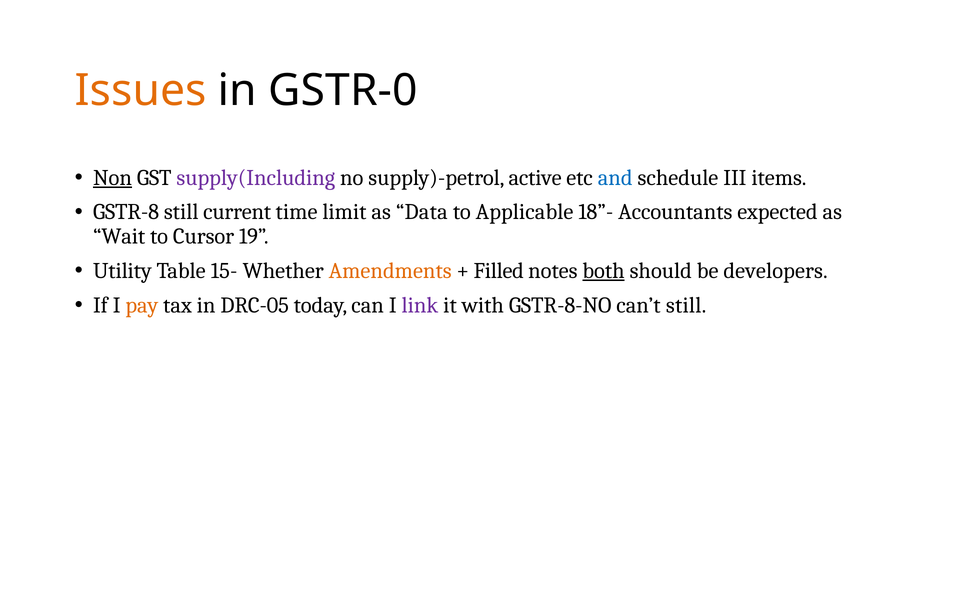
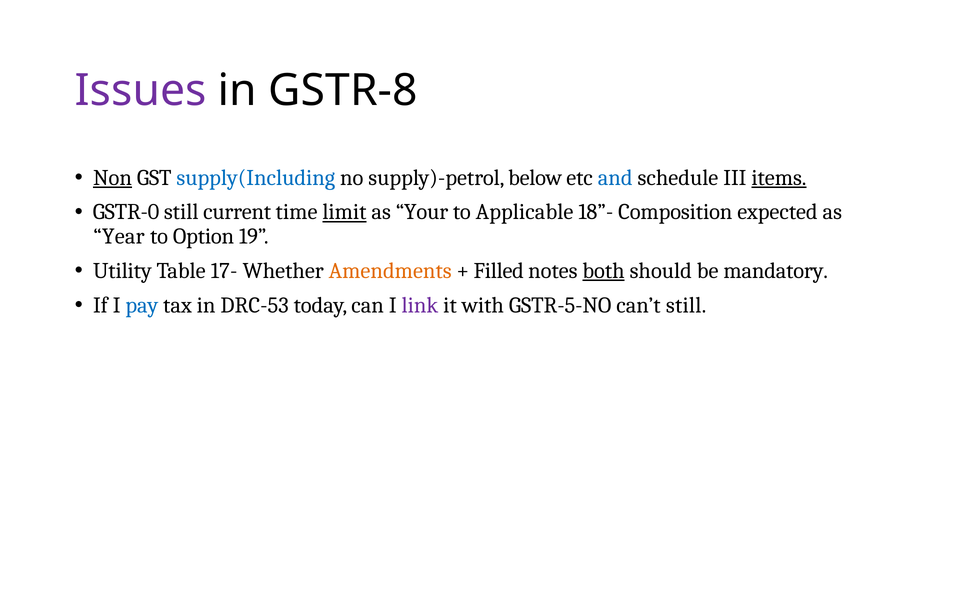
Issues colour: orange -> purple
GSTR-0: GSTR-0 -> GSTR-8
supply(Including colour: purple -> blue
active: active -> below
items underline: none -> present
GSTR-8: GSTR-8 -> GSTR-0
limit underline: none -> present
Data: Data -> Your
Accountants: Accountants -> Composition
Wait: Wait -> Year
Cursor: Cursor -> Option
15-: 15- -> 17-
developers: developers -> mandatory
pay colour: orange -> blue
DRC-05: DRC-05 -> DRC-53
GSTR-8-NO: GSTR-8-NO -> GSTR-5-NO
